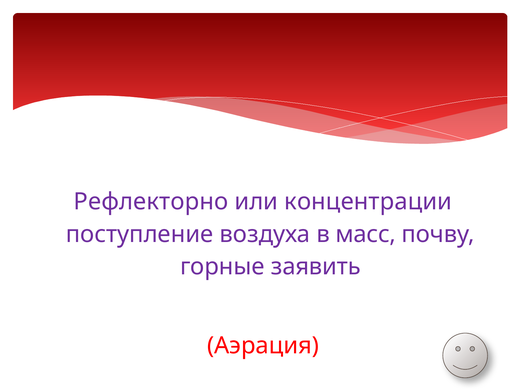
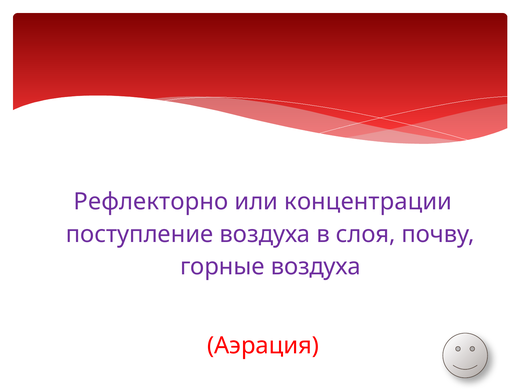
масс: масс -> слоя
горные заявить: заявить -> воздуха
